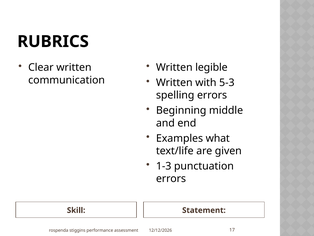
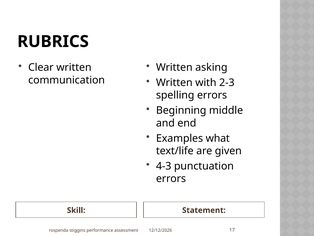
legible: legible -> asking
5-3: 5-3 -> 2-3
1-3: 1-3 -> 4-3
